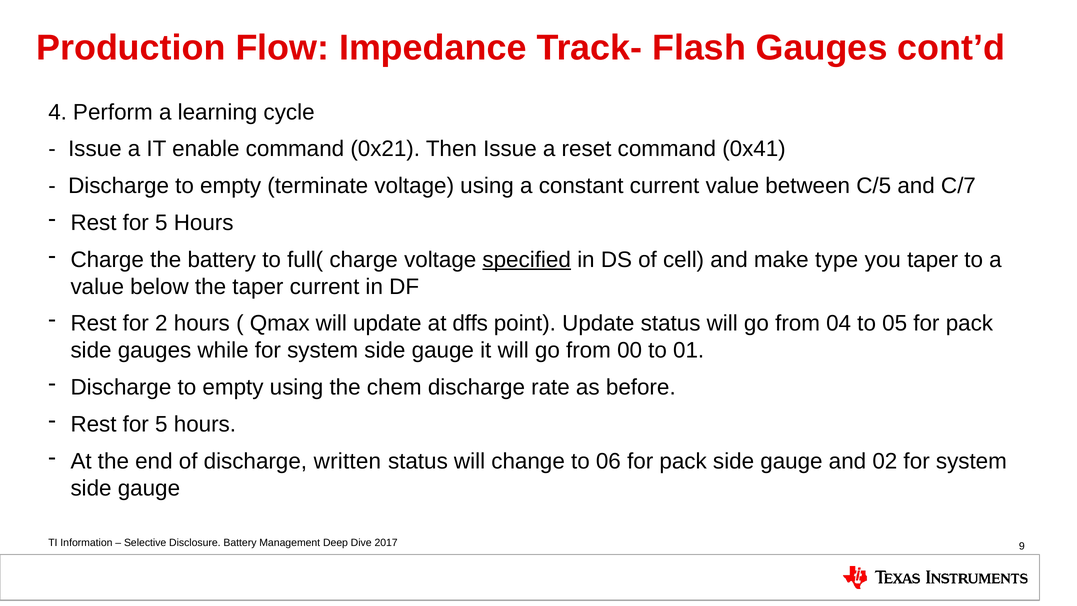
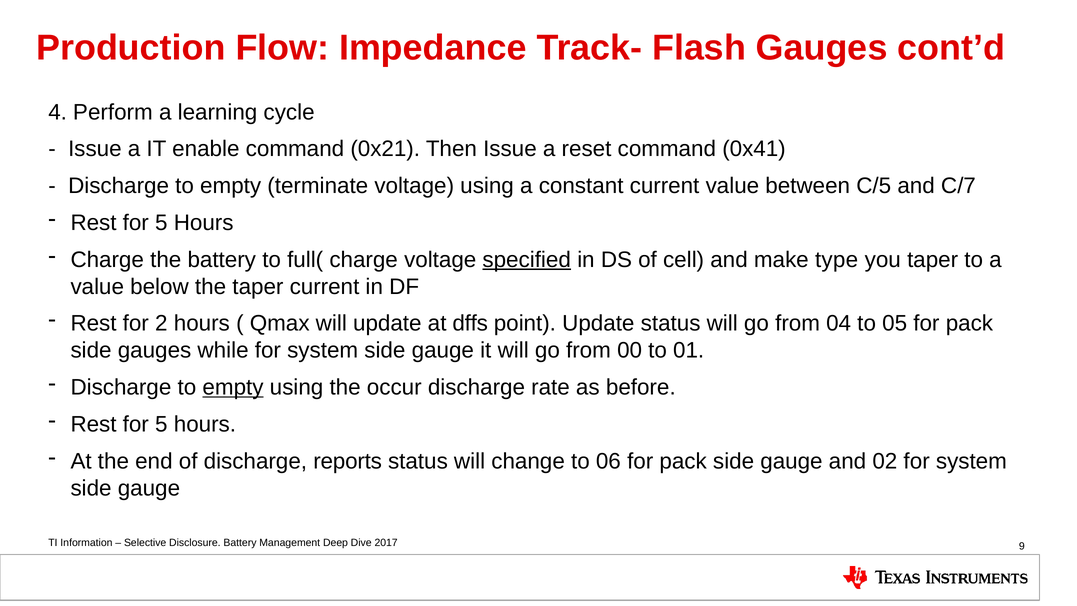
empty at (233, 387) underline: none -> present
chem: chem -> occur
written: written -> reports
